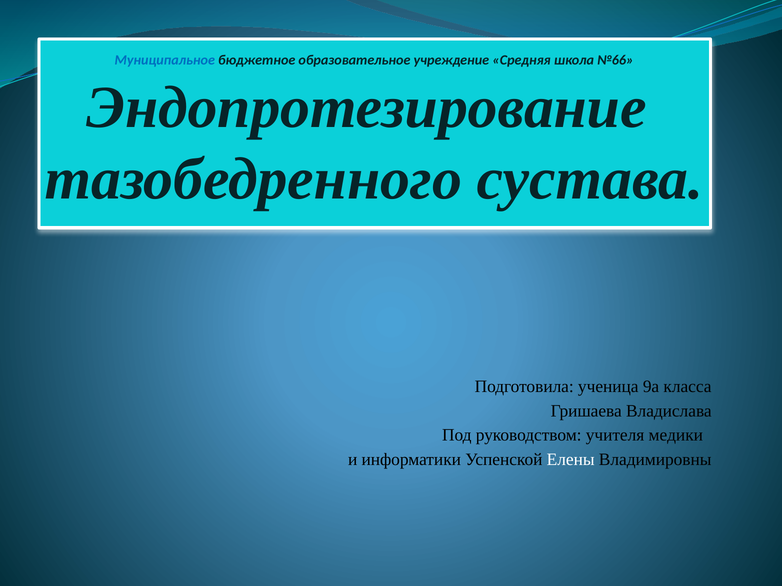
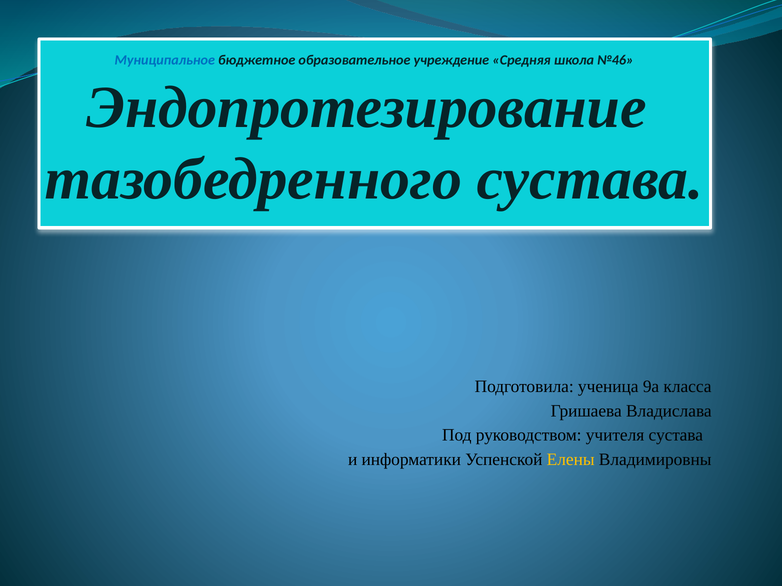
№66: №66 -> №46
учителя медики: медики -> сустава
Елены colour: white -> yellow
